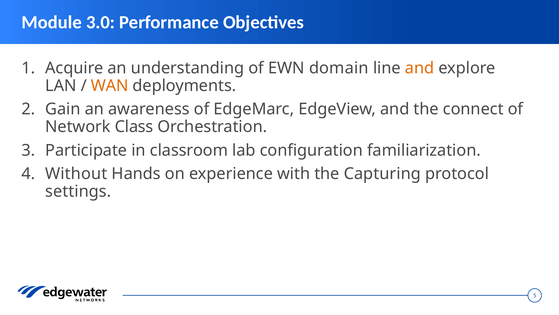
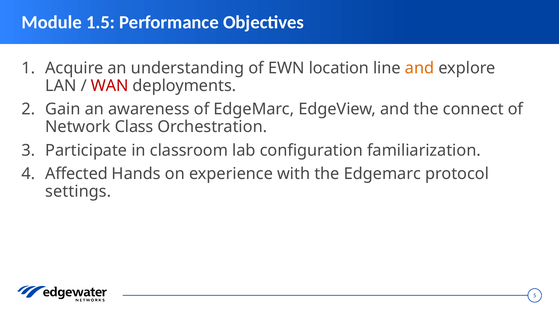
3.0: 3.0 -> 1.5
domain: domain -> location
WAN colour: orange -> red
Without: Without -> Affected
the Capturing: Capturing -> Edgemarc
